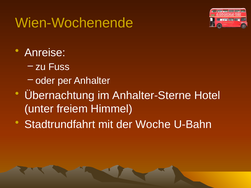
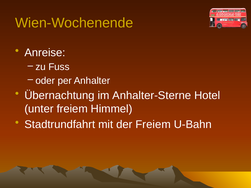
der Woche: Woche -> Freiem
